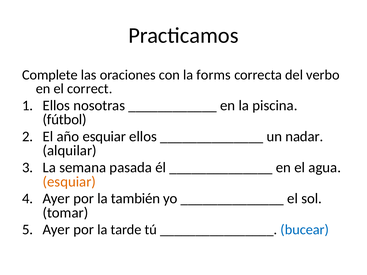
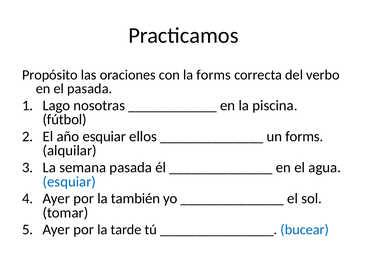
Complete: Complete -> Propósito
el correct: correct -> pasada
Ellos at (56, 105): Ellos -> Lago
un nadar: nadar -> forms
esquiar at (69, 182) colour: orange -> blue
